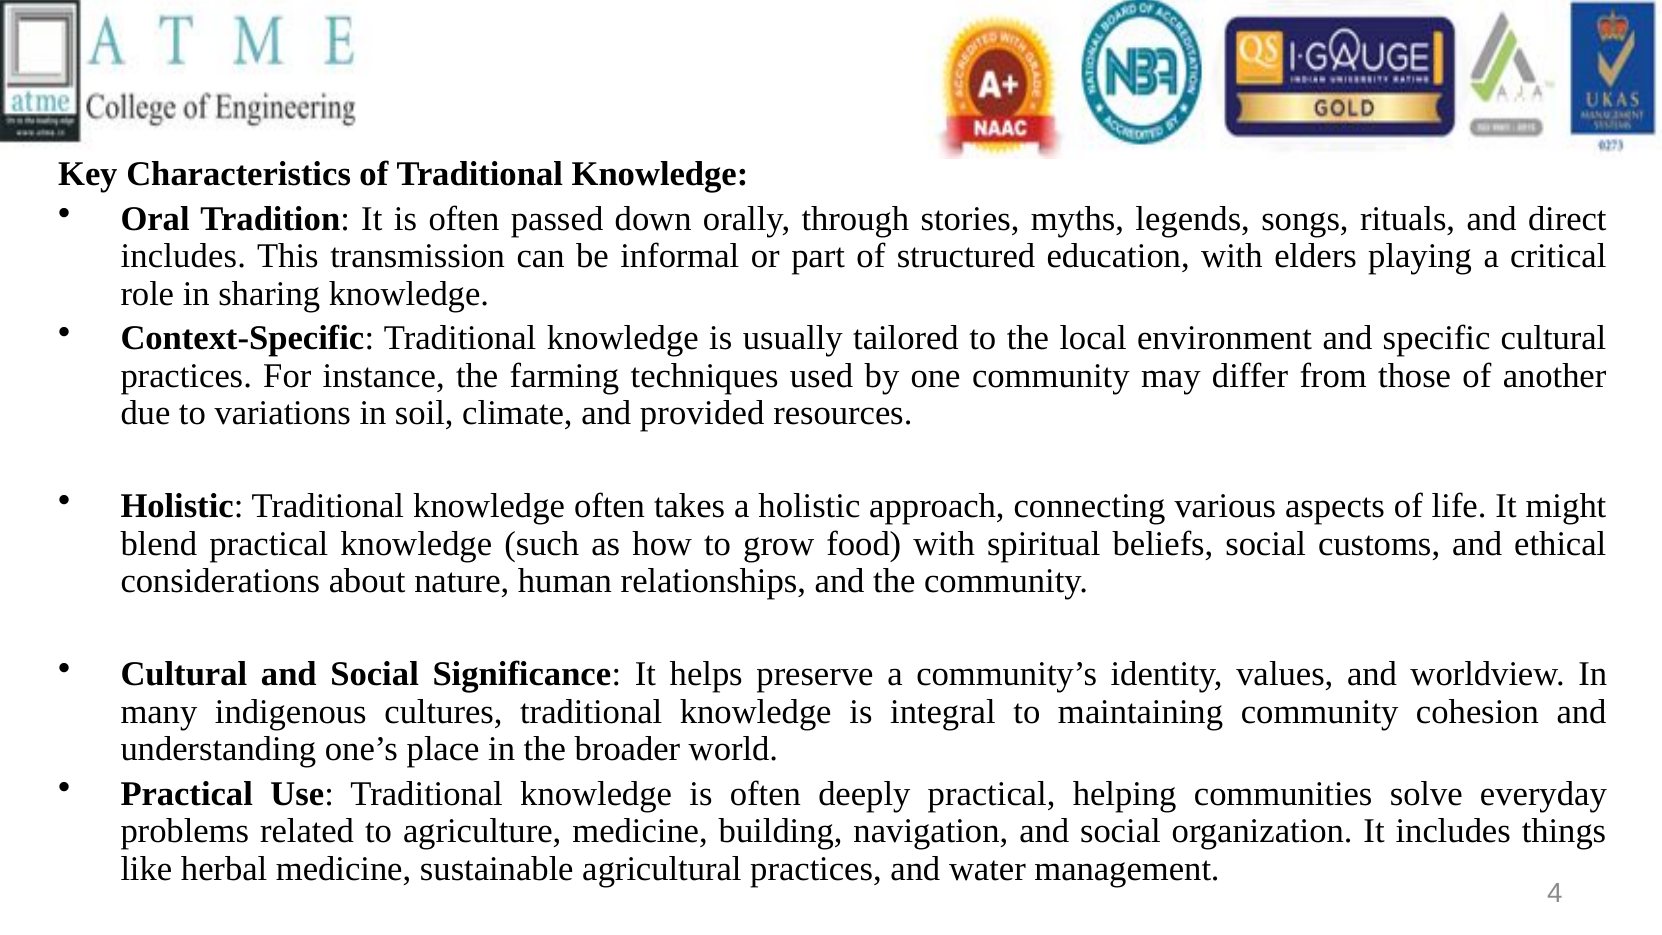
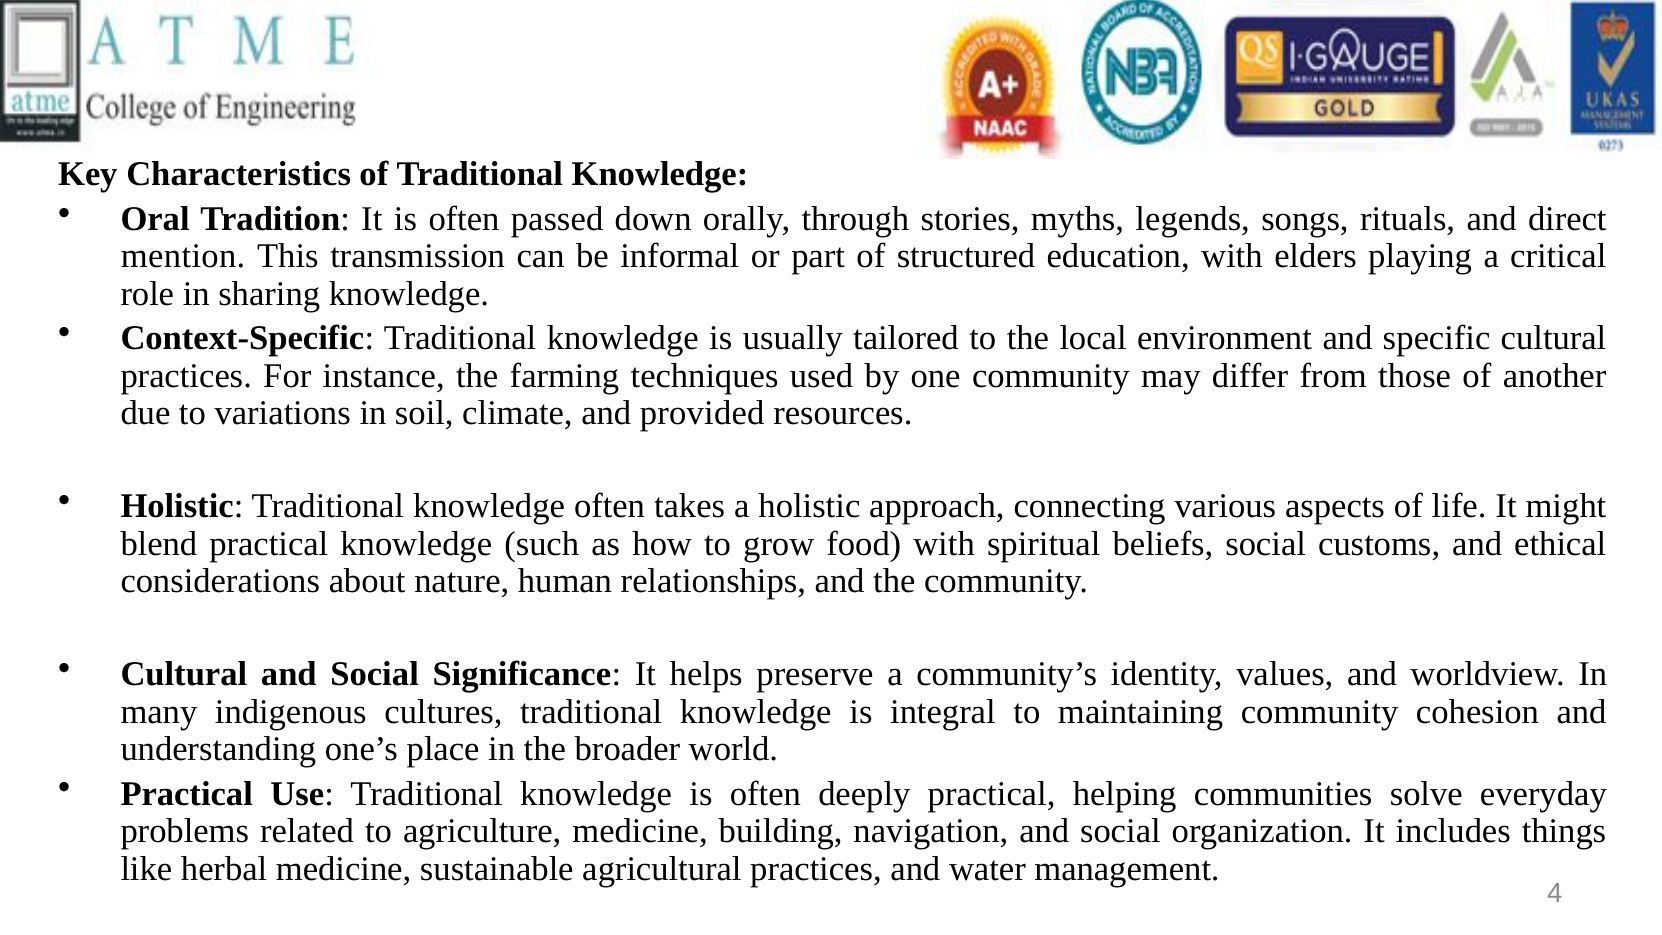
includes at (183, 256): includes -> mention
